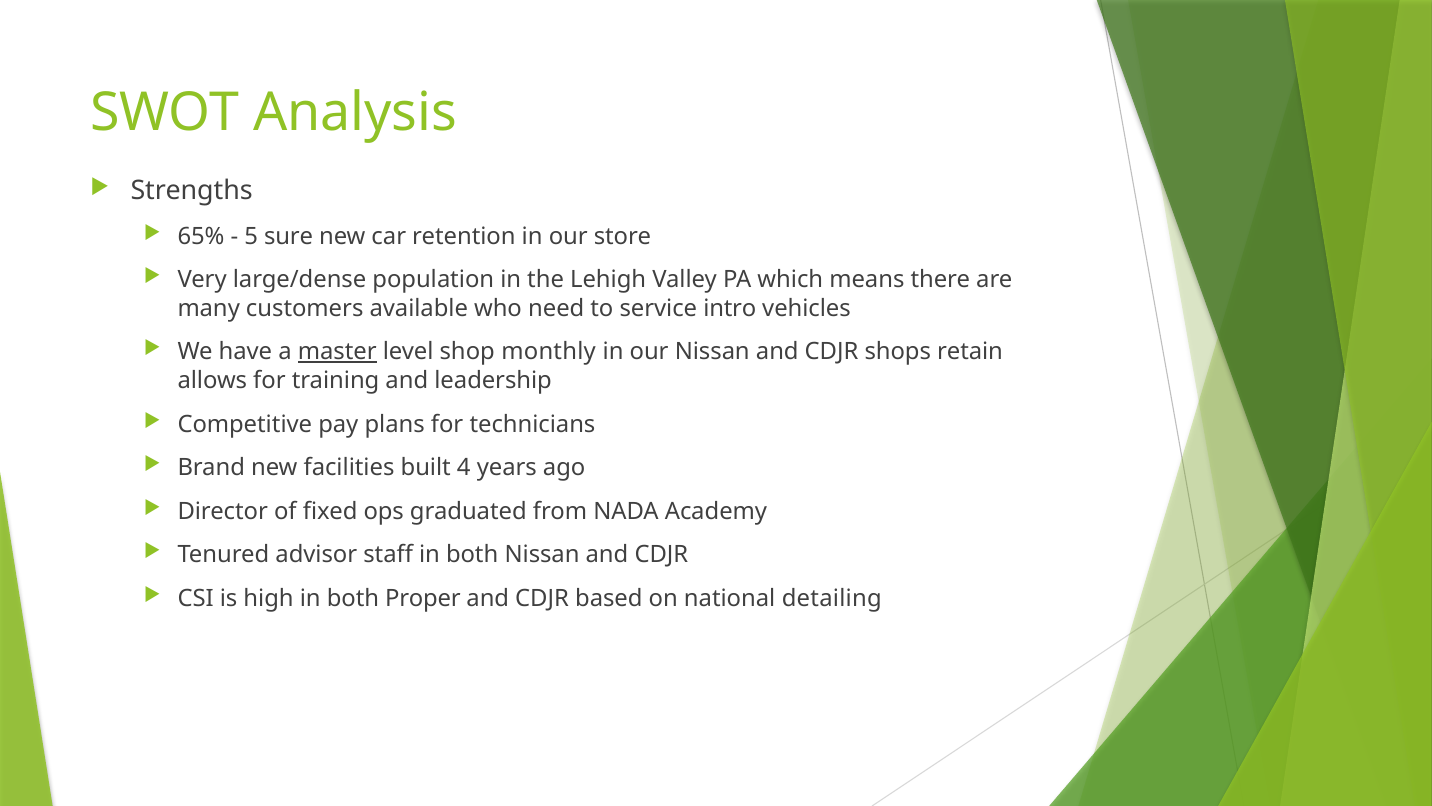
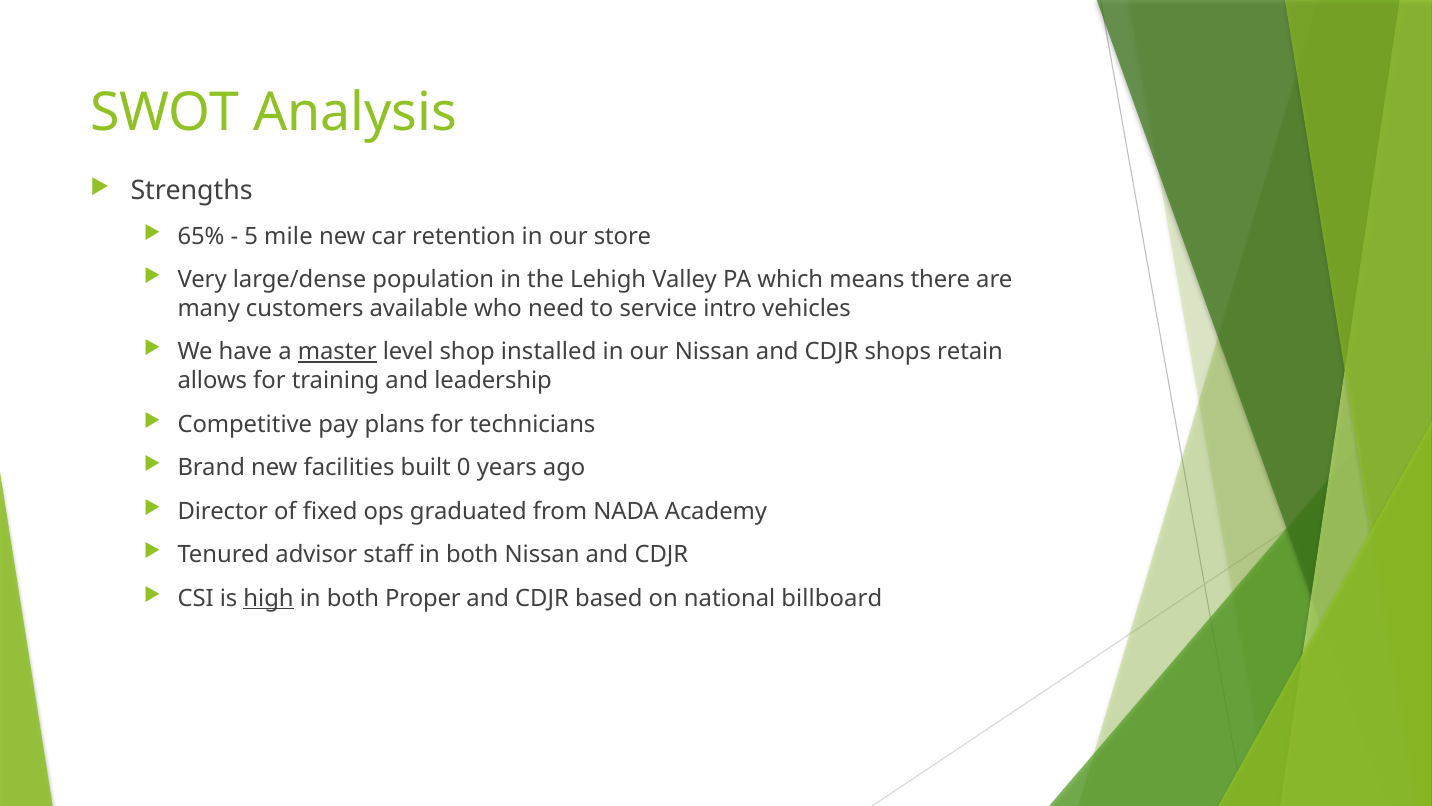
sure: sure -> mile
monthly: monthly -> installed
4: 4 -> 0
high underline: none -> present
detailing: detailing -> billboard
